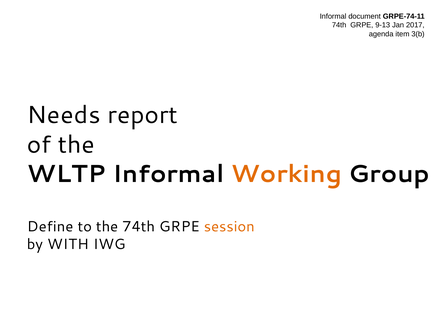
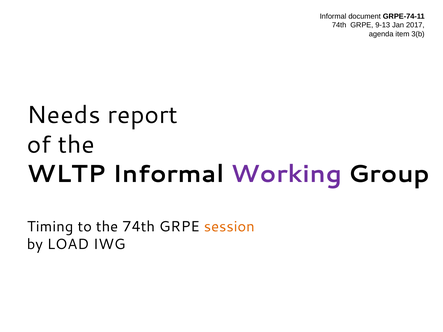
Working colour: orange -> purple
Define: Define -> Timing
WITH: WITH -> LOAD
